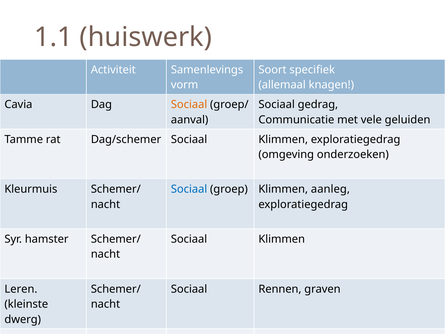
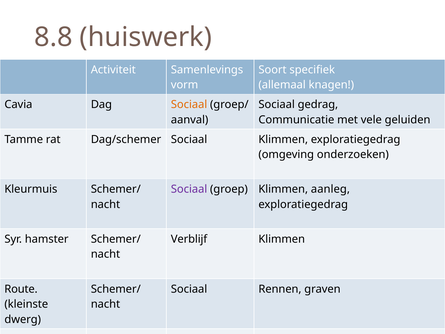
1.1: 1.1 -> 8.8
Sociaal at (189, 189) colour: blue -> purple
Sociaal at (189, 239): Sociaal -> Verblijf
Leren: Leren -> Route
